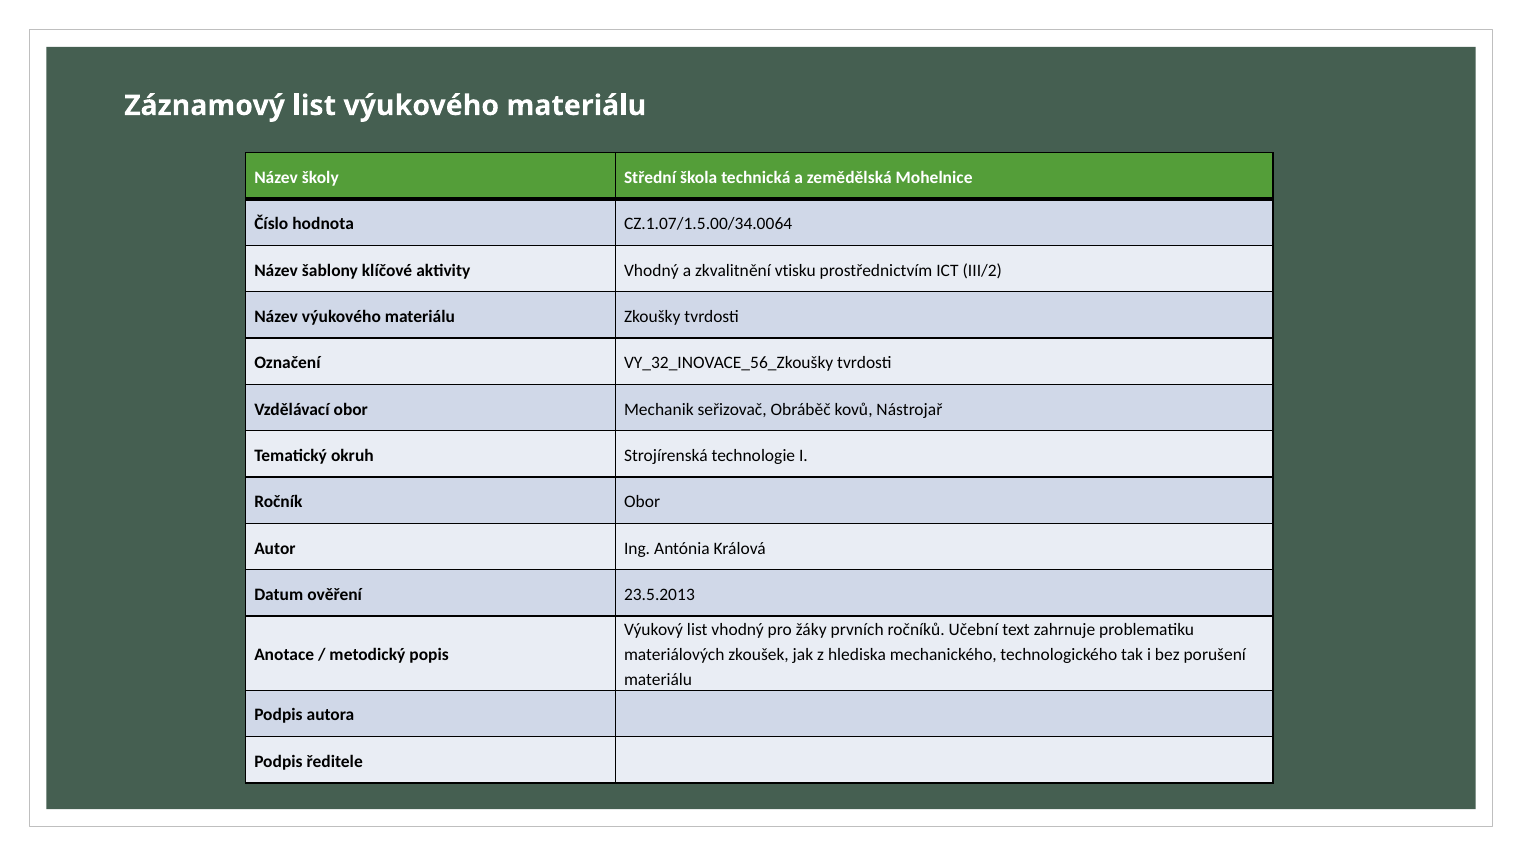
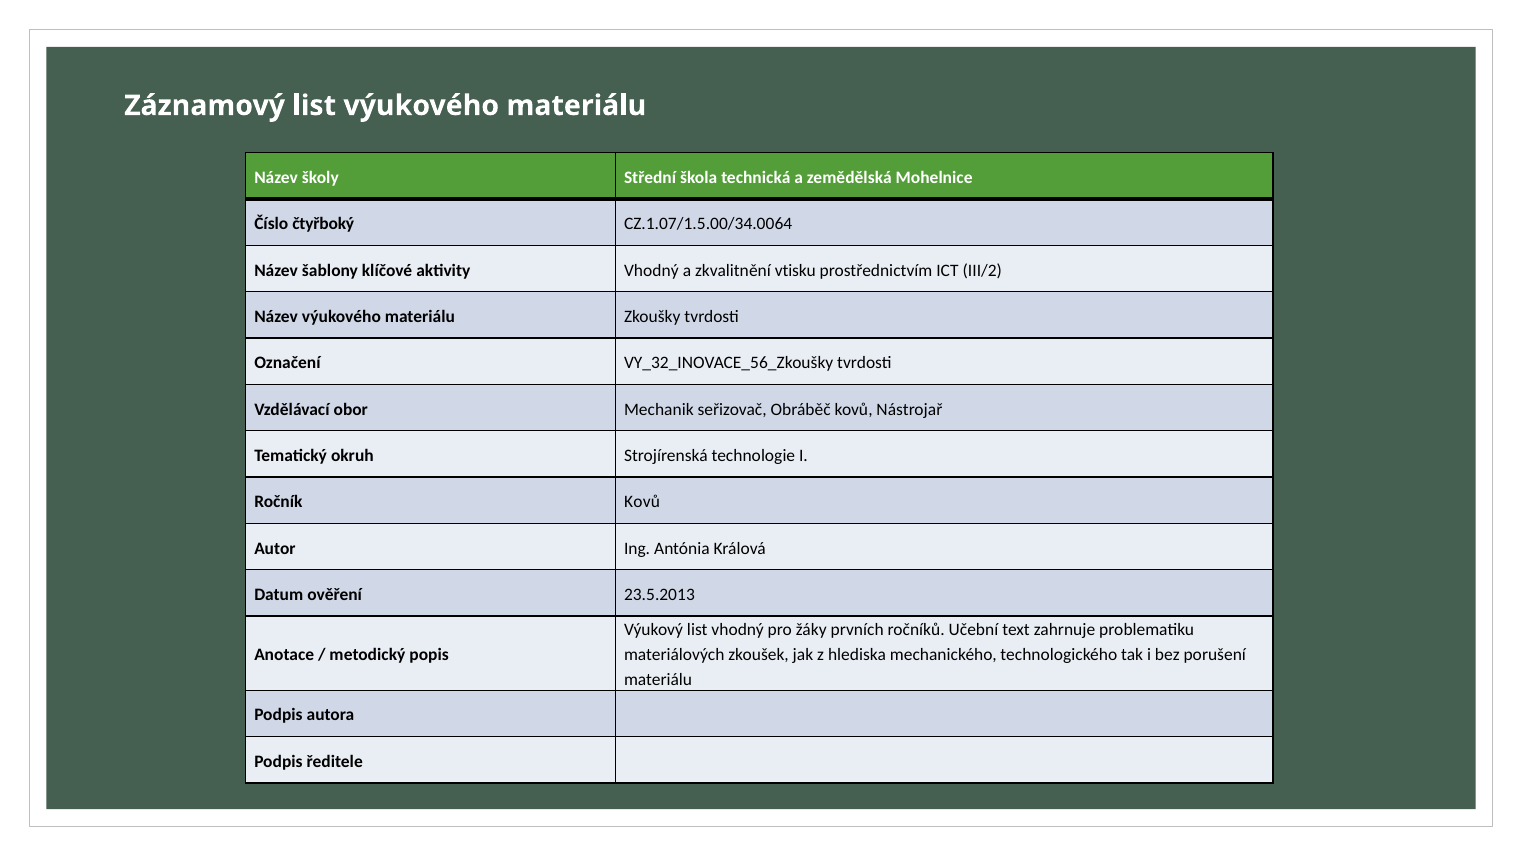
hodnota: hodnota -> čtyřboký
Ročník Obor: Obor -> Kovů
